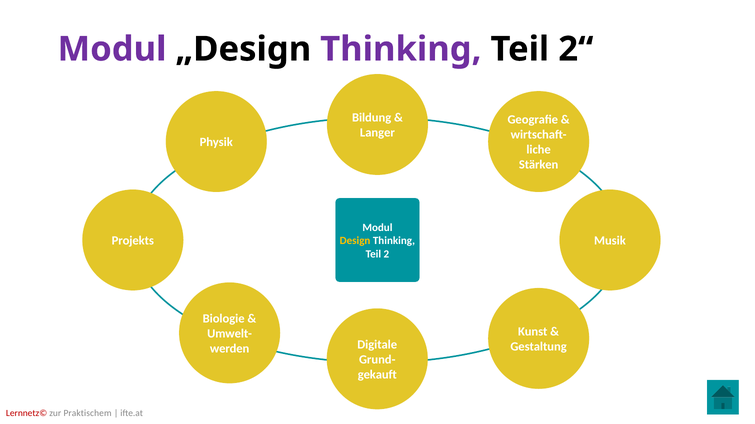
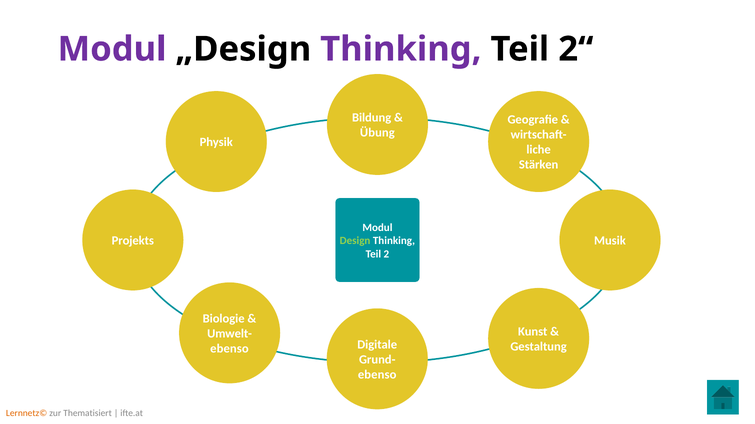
Langer: Langer -> Übung
Design colour: yellow -> light green
werden at (230, 349): werden -> ebenso
gekauft at (377, 375): gekauft -> ebenso
Lernnetz© colour: red -> orange
Praktischem: Praktischem -> Thematisiert
